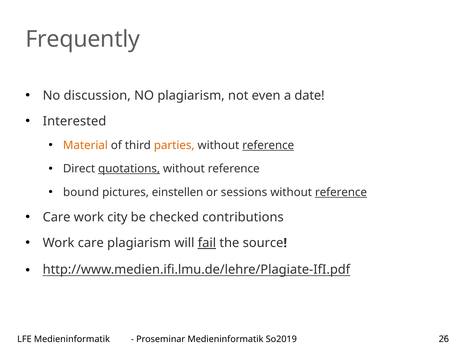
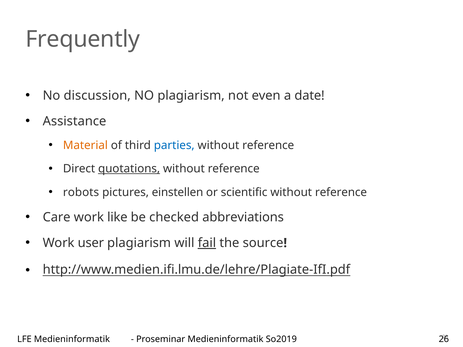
Interested: Interested -> Assistance
parties colour: orange -> blue
reference at (268, 146) underline: present -> none
bound: bound -> robots
sessions: sessions -> scientific
reference at (341, 192) underline: present -> none
city: city -> like
contributions: contributions -> abbreviations
Work care: care -> user
